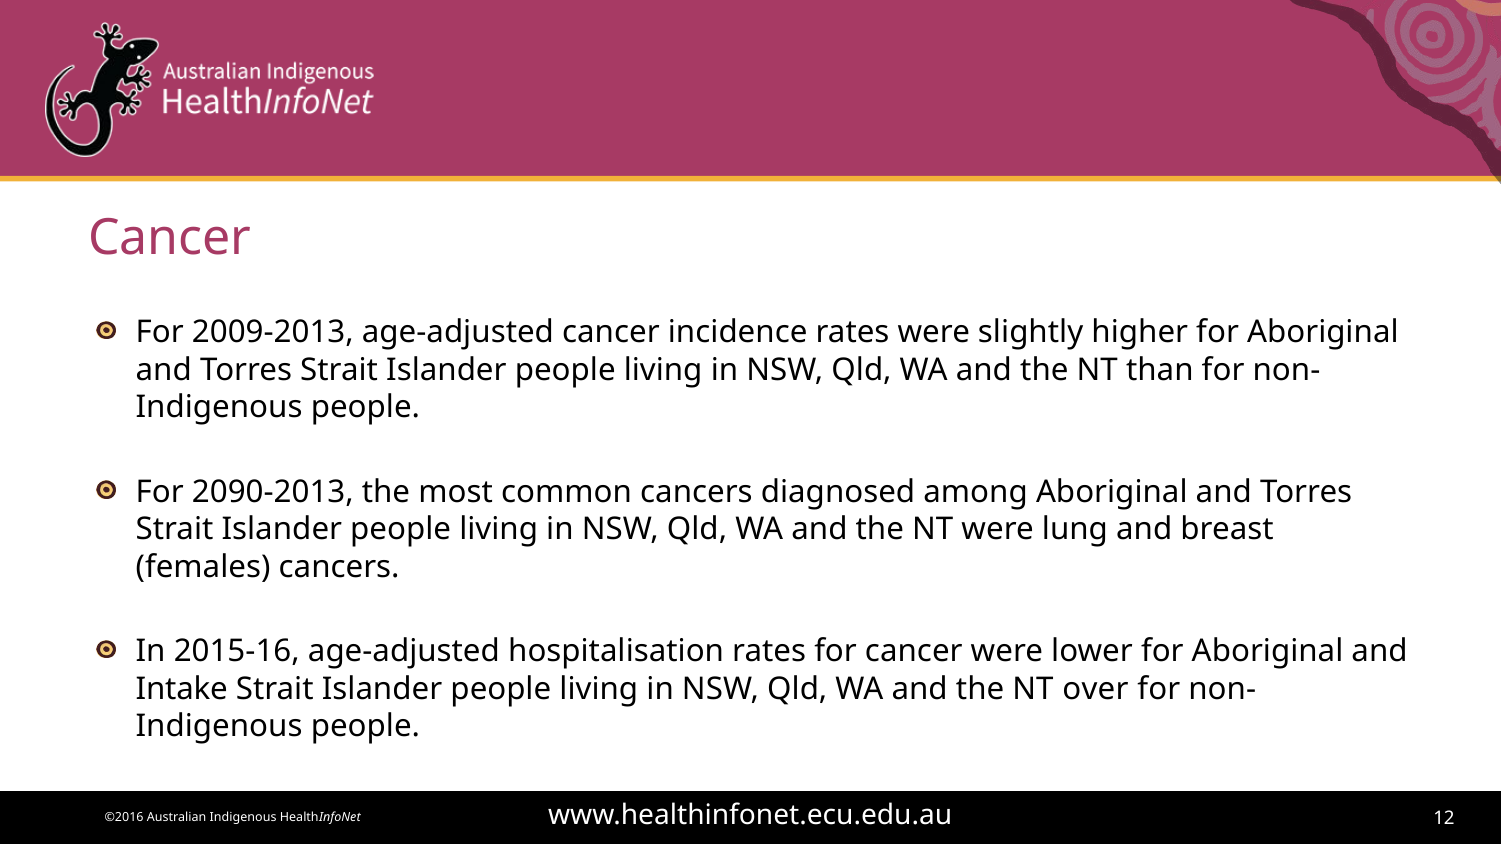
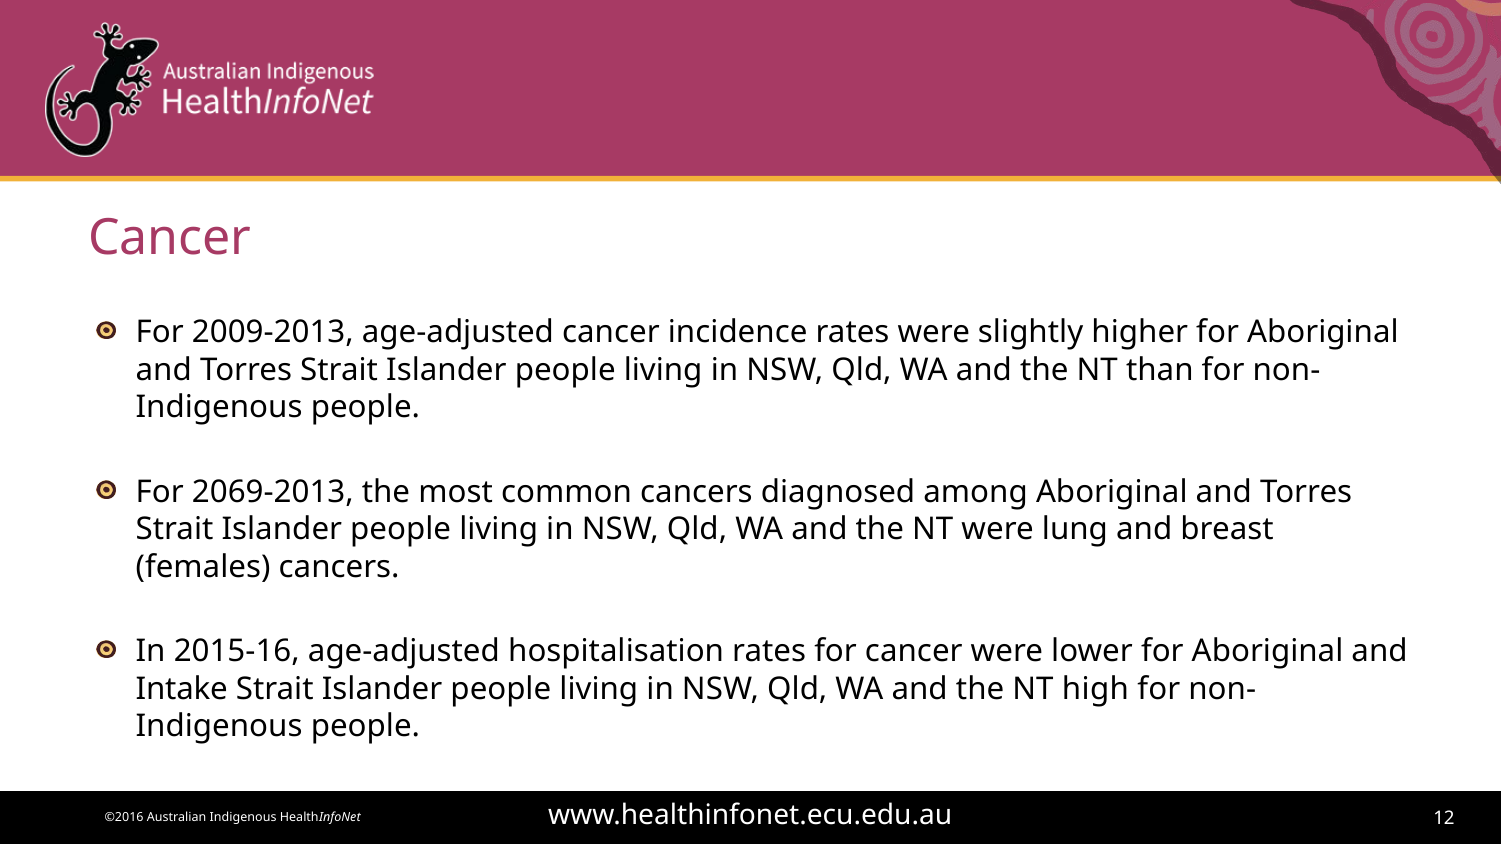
2090-2013: 2090-2013 -> 2069-2013
over: over -> high
